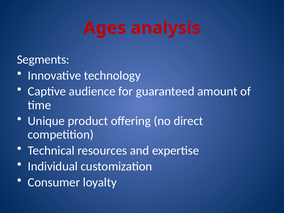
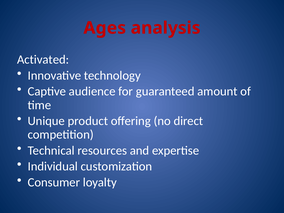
Segments: Segments -> Activated
